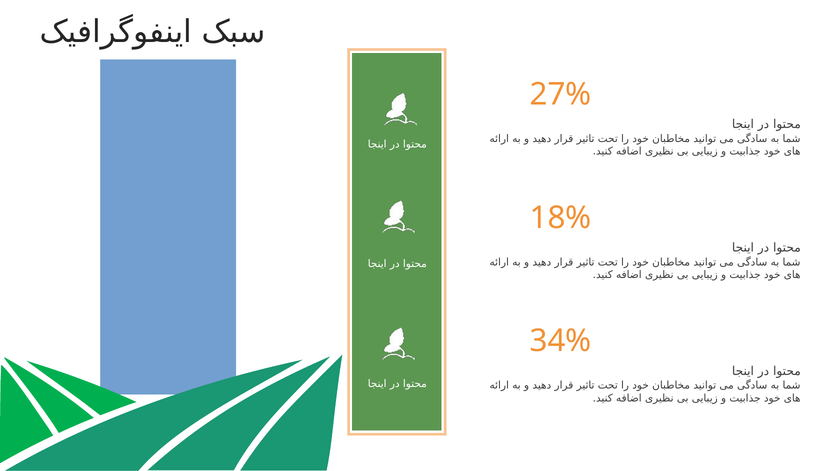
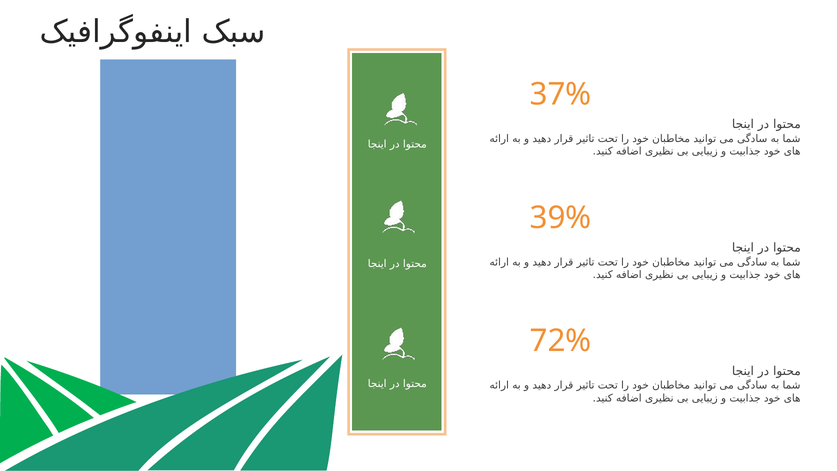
27%: 27% -> 37%
18%: 18% -> 39%
34%: 34% -> 72%
